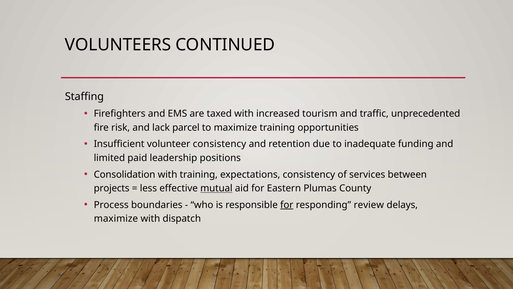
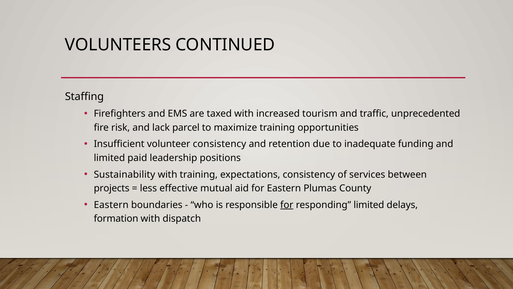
Consolidation: Consolidation -> Sustainability
mutual underline: present -> none
Process at (111, 205): Process -> Eastern
responding review: review -> limited
maximize at (116, 218): maximize -> formation
